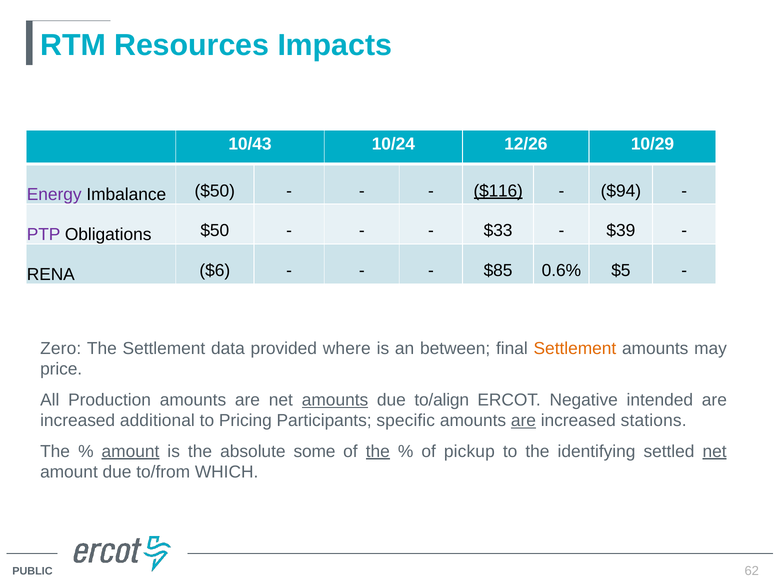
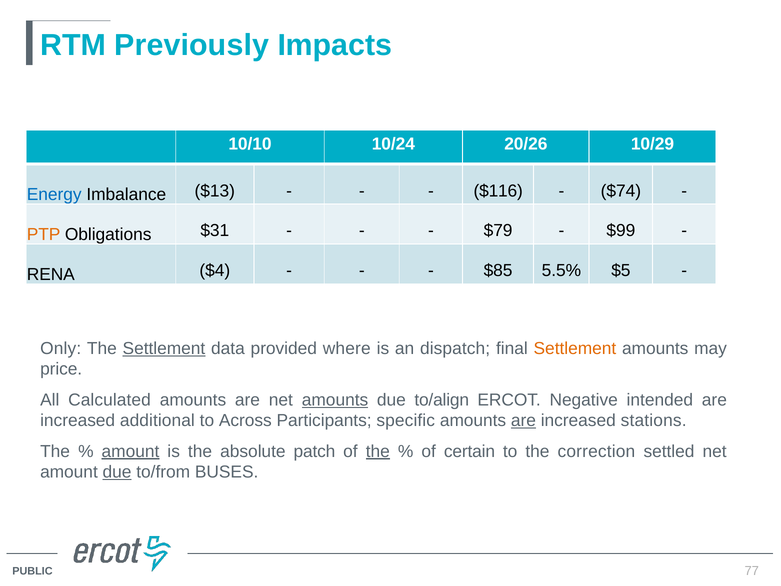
Resources: Resources -> Previously
10/43: 10/43 -> 10/10
12/26: 12/26 -> 20/26
Energy colour: purple -> blue
Imbalance $50: $50 -> $13
$116 underline: present -> none
$94: $94 -> $74
PTP colour: purple -> orange
Obligations $50: $50 -> $31
$33: $33 -> $79
$39: $39 -> $99
$6: $6 -> $4
0.6%: 0.6% -> 5.5%
Zero: Zero -> Only
Settlement at (164, 348) underline: none -> present
between: between -> dispatch
Production: Production -> Calculated
Pricing: Pricing -> Across
some: some -> patch
pickup: pickup -> certain
identifying: identifying -> correction
net at (715, 451) underline: present -> none
due at (117, 472) underline: none -> present
WHICH: WHICH -> BUSES
62: 62 -> 77
